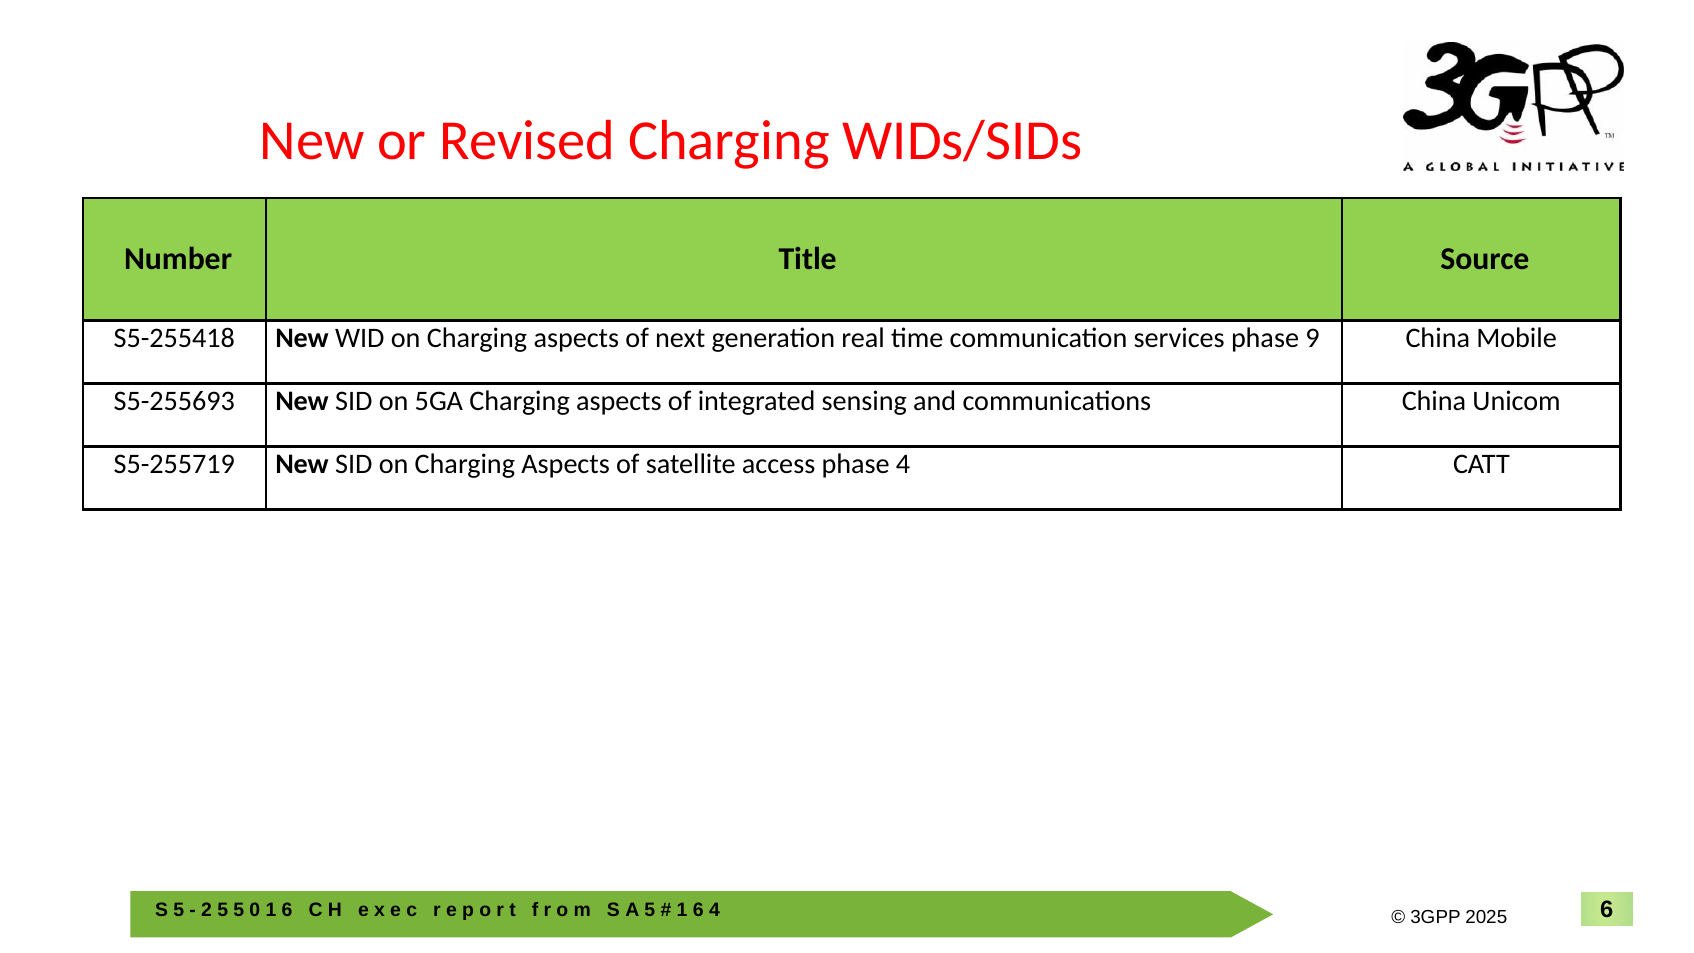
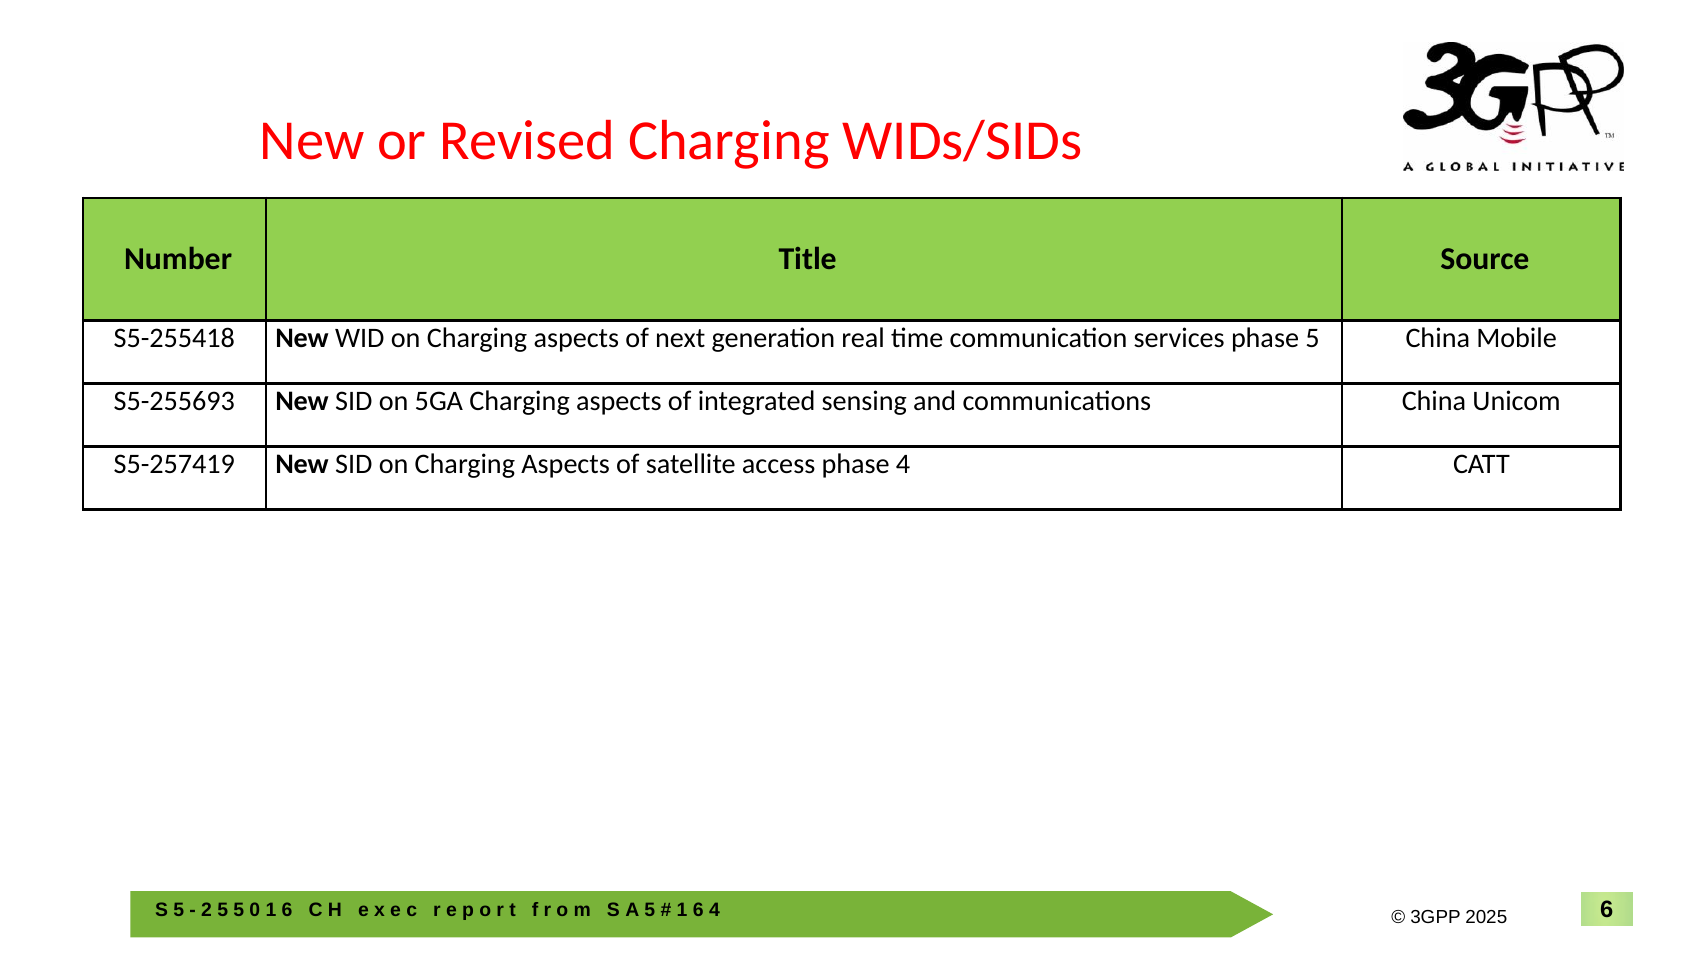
phase 9: 9 -> 5
S5-255719: S5-255719 -> S5-257419
